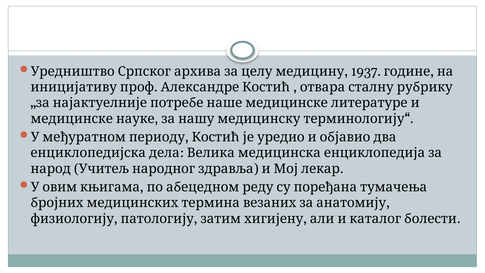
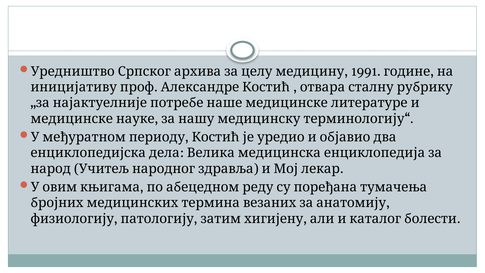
1937: 1937 -> 1991
